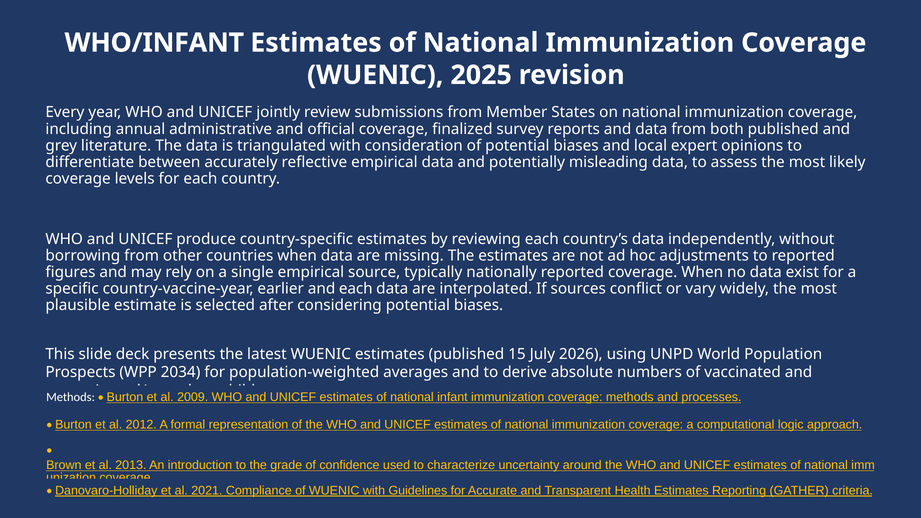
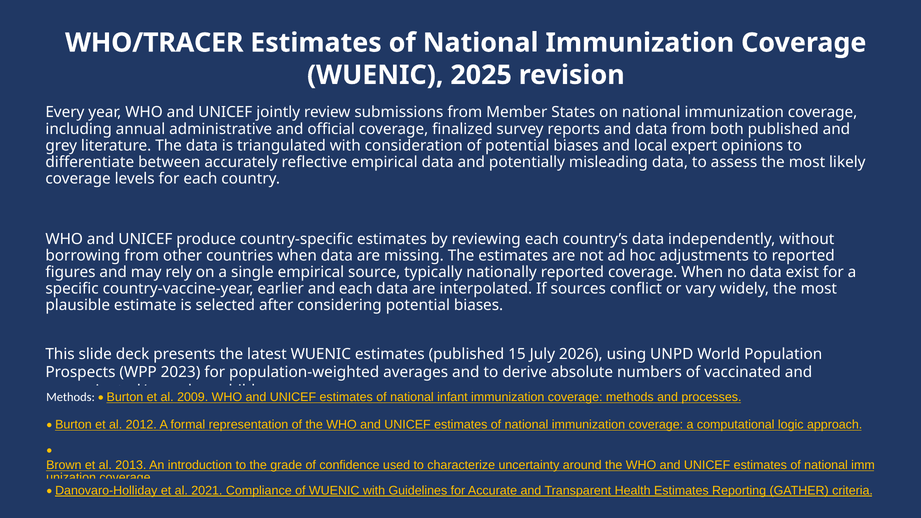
WHO/INFANT: WHO/INFANT -> WHO/TRACER
2034: 2034 -> 2023
